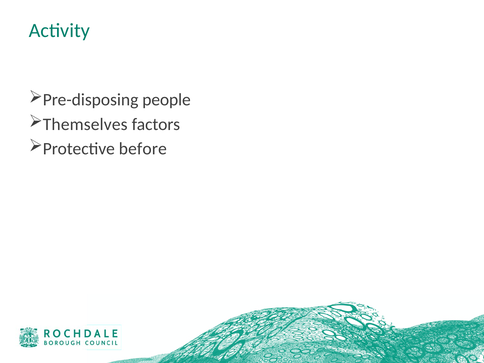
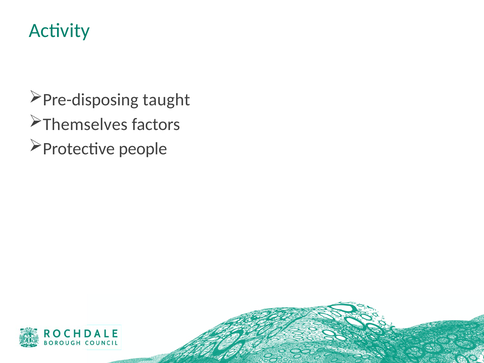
people: people -> taught
before: before -> people
